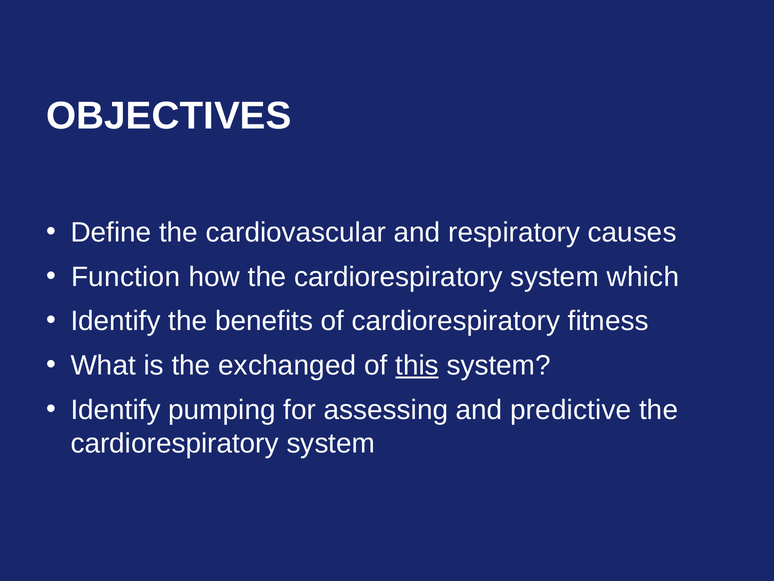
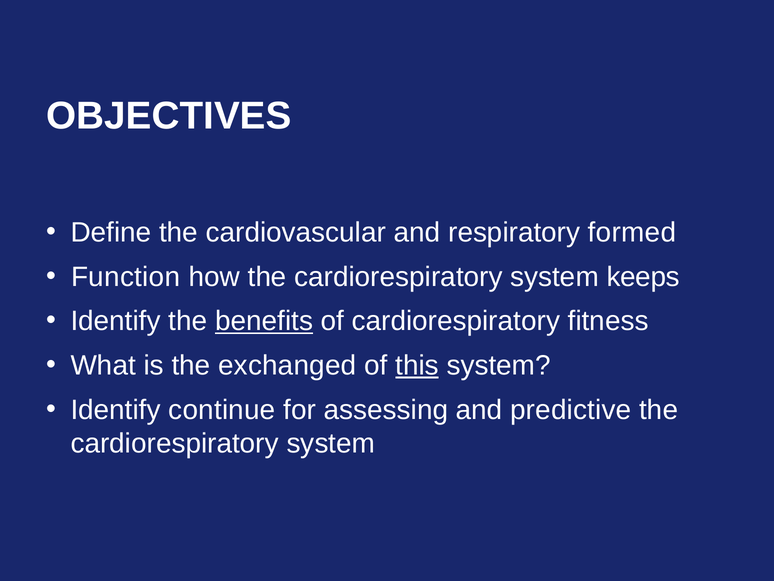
causes: causes -> formed
which: which -> keeps
benefits underline: none -> present
pumping: pumping -> continue
